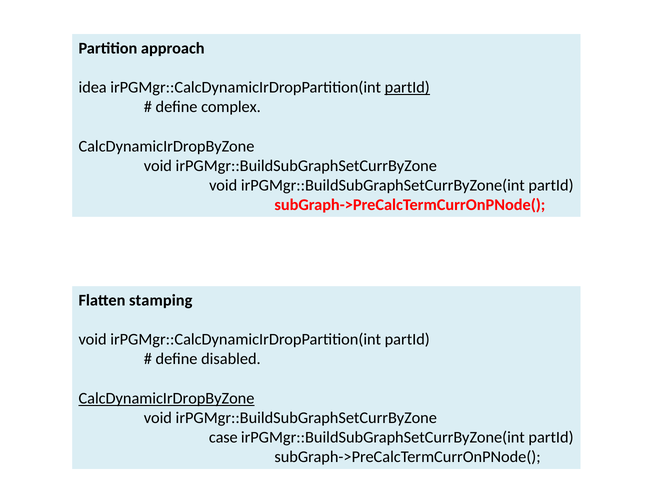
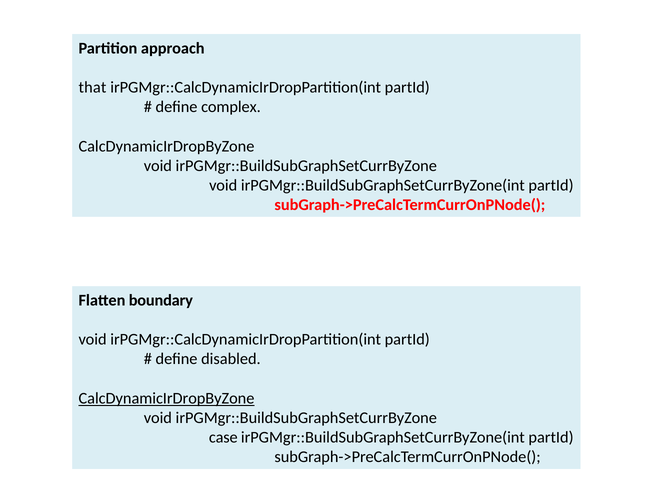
idea: idea -> that
partId at (407, 87) underline: present -> none
stamping: stamping -> boundary
